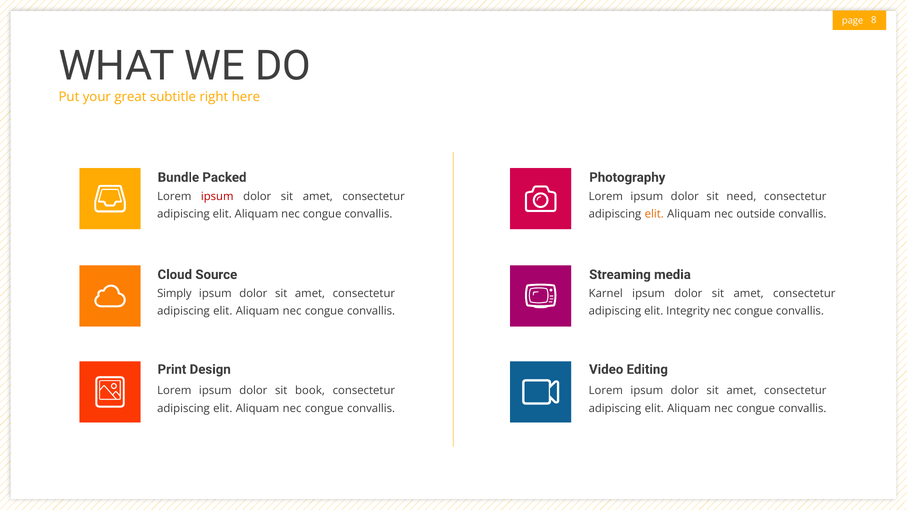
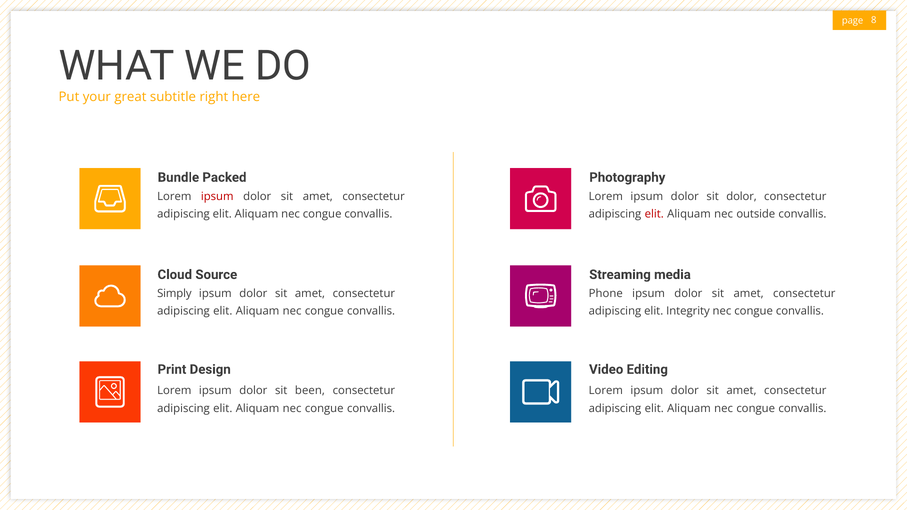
sit need: need -> dolor
elit at (654, 214) colour: orange -> red
Karnel: Karnel -> Phone
book: book -> been
